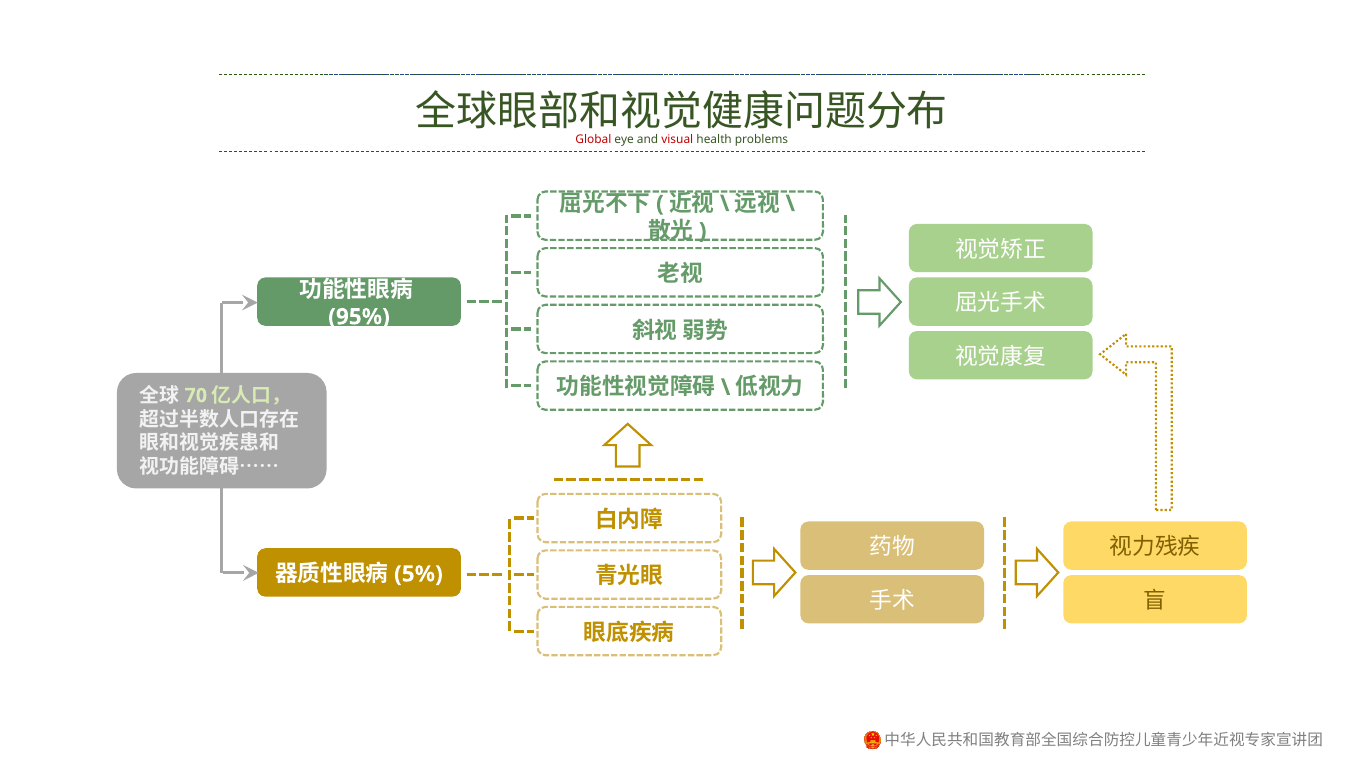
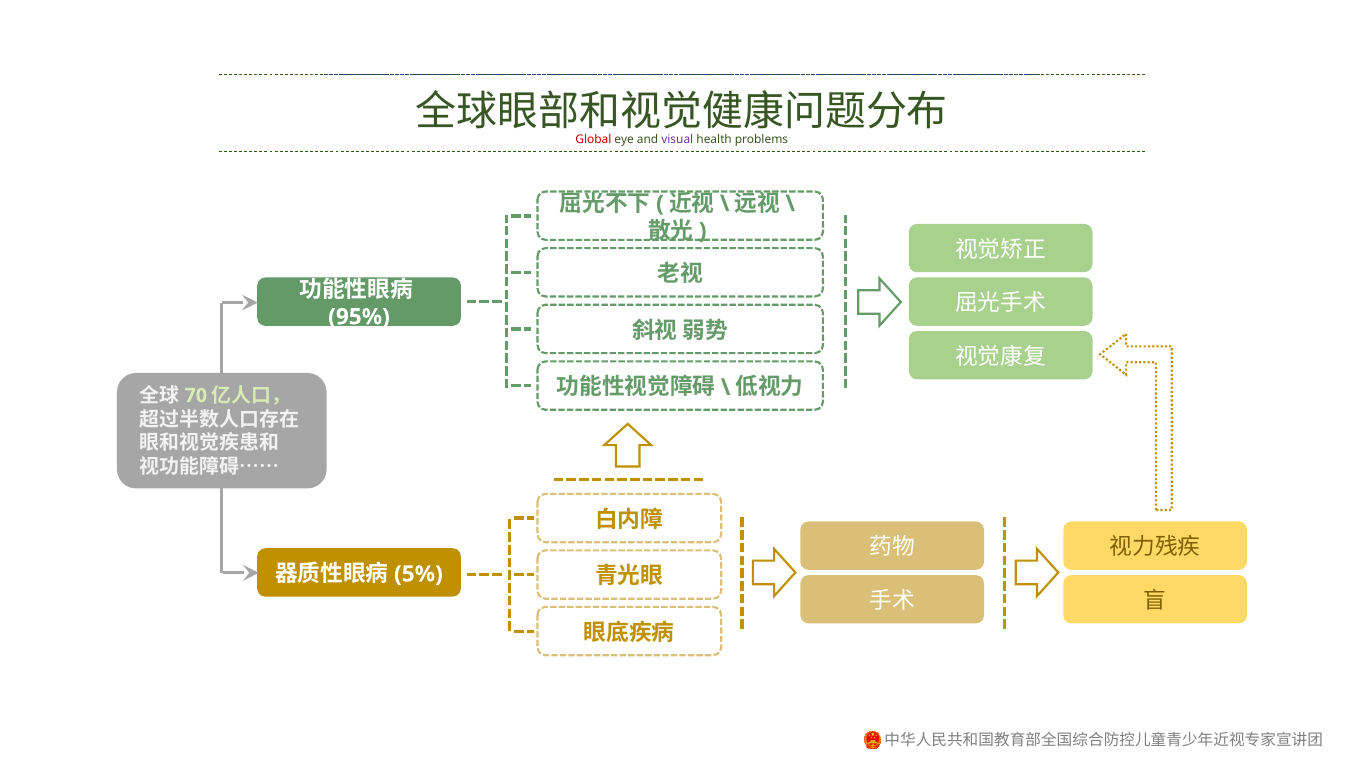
visual colour: red -> purple
